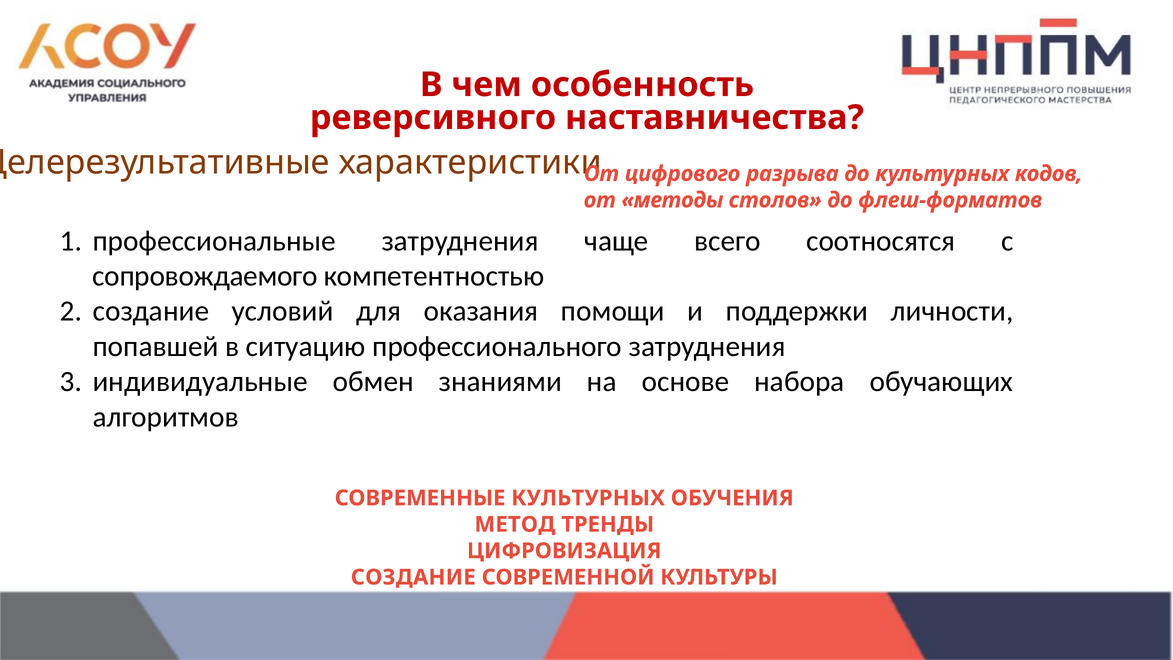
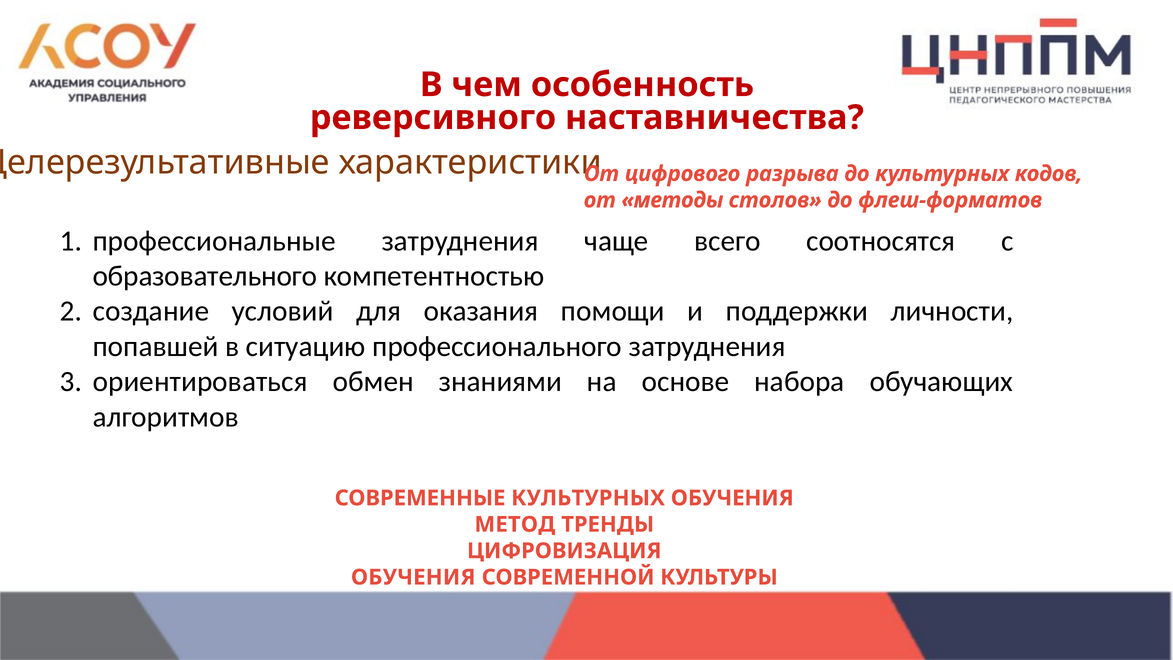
сопровождаемого: сопровождаемого -> образовательного
индивидуальные: индивидуальные -> ориентироваться
СОЗДАНИЕ at (413, 577): СОЗДАНИЕ -> ОБУЧЕНИЯ
